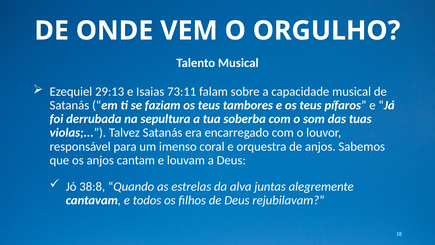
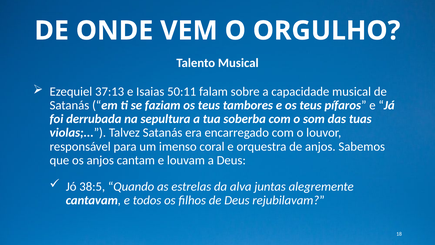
29:13: 29:13 -> 37:13
73:11: 73:11 -> 50:11
38:8: 38:8 -> 38:5
